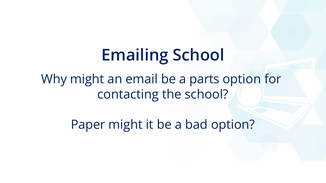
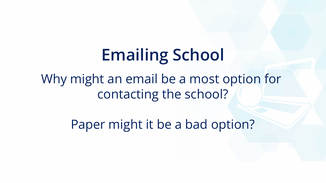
parts: parts -> most
